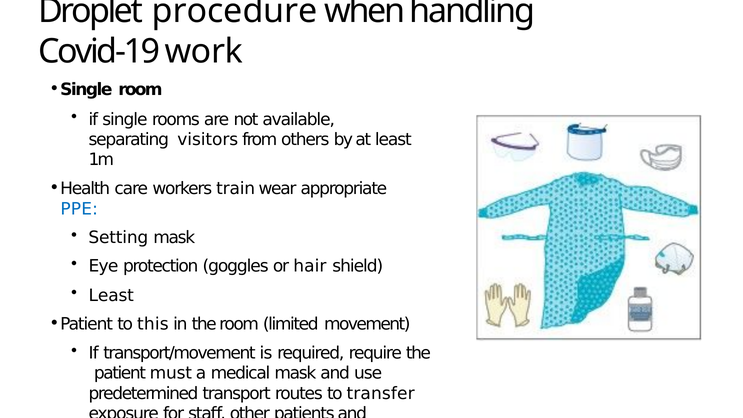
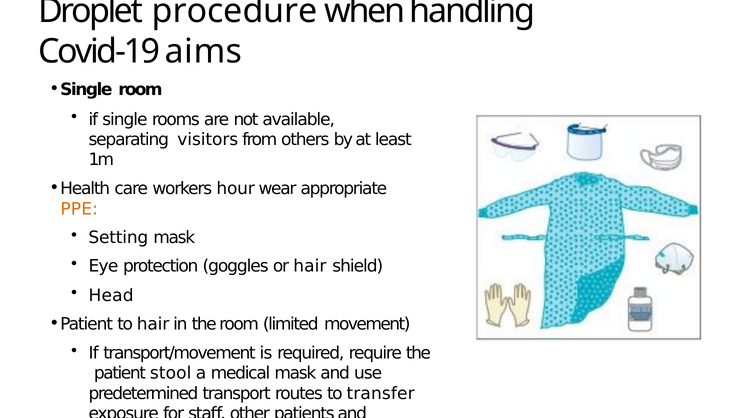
work: work -> aims
train: train -> hour
PPE colour: blue -> orange
Least at (111, 296): Least -> Head
to this: this -> hair
must: must -> stool
